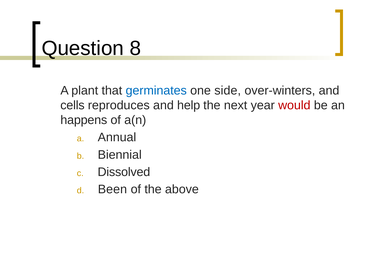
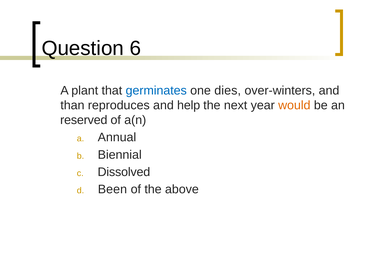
8: 8 -> 6
side: side -> dies
cells: cells -> than
would colour: red -> orange
happens: happens -> reserved
